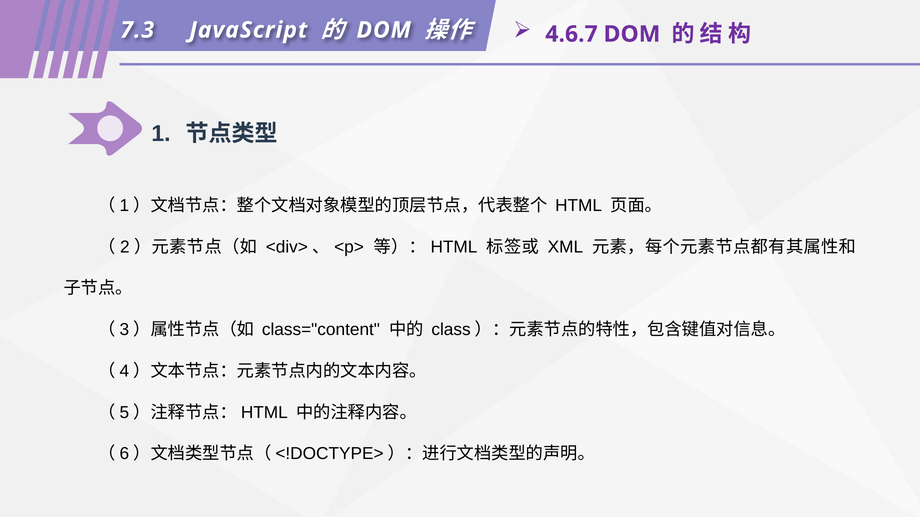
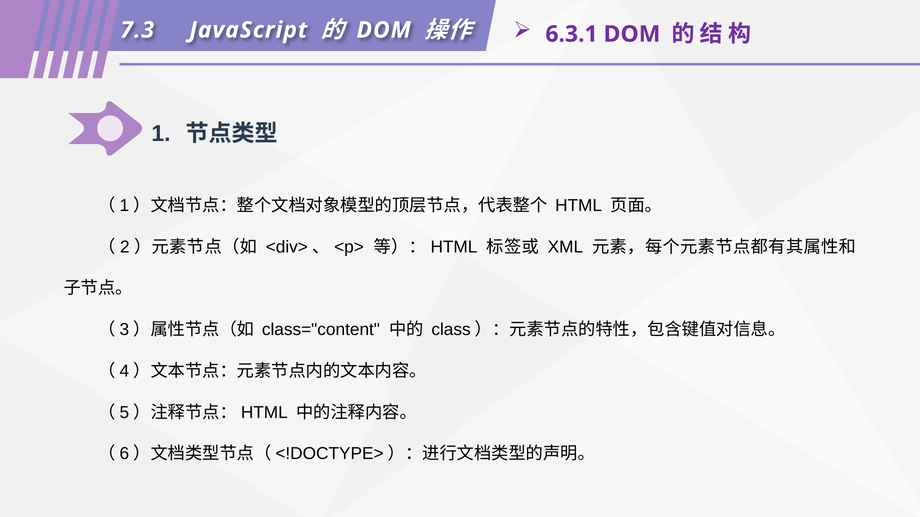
4.6.7: 4.6.7 -> 6.3.1
